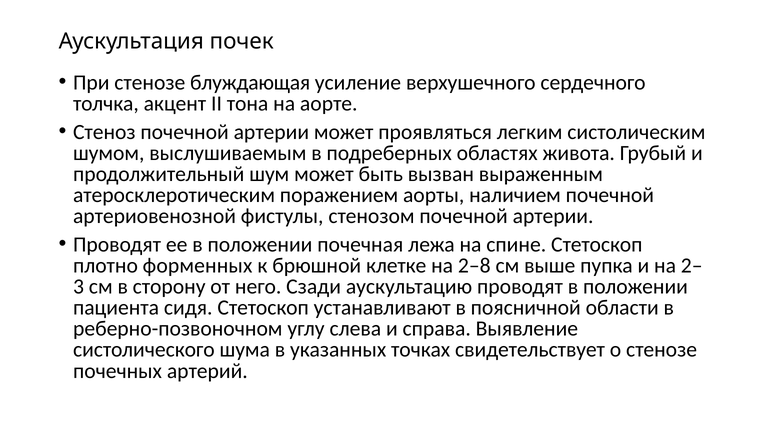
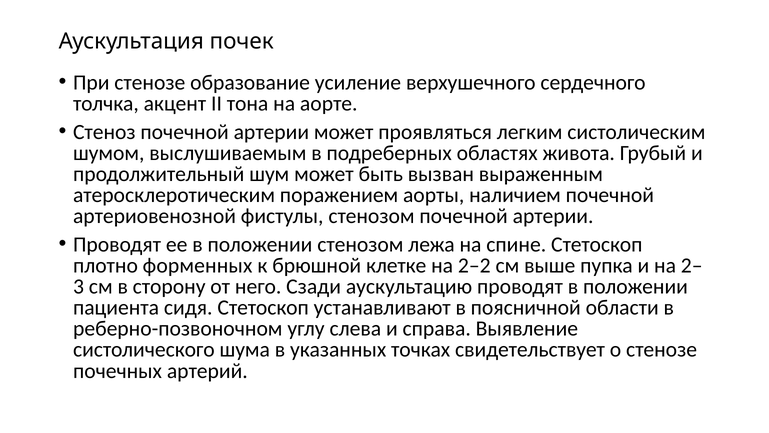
блуждающая: блуждающая -> образование
положении почечная: почечная -> стенозом
2–8: 2–8 -> 2–2
